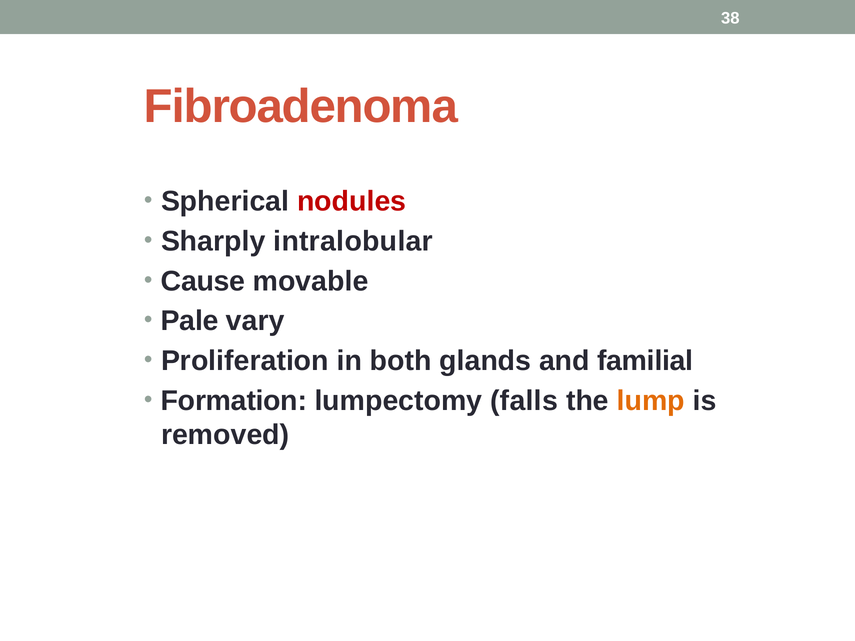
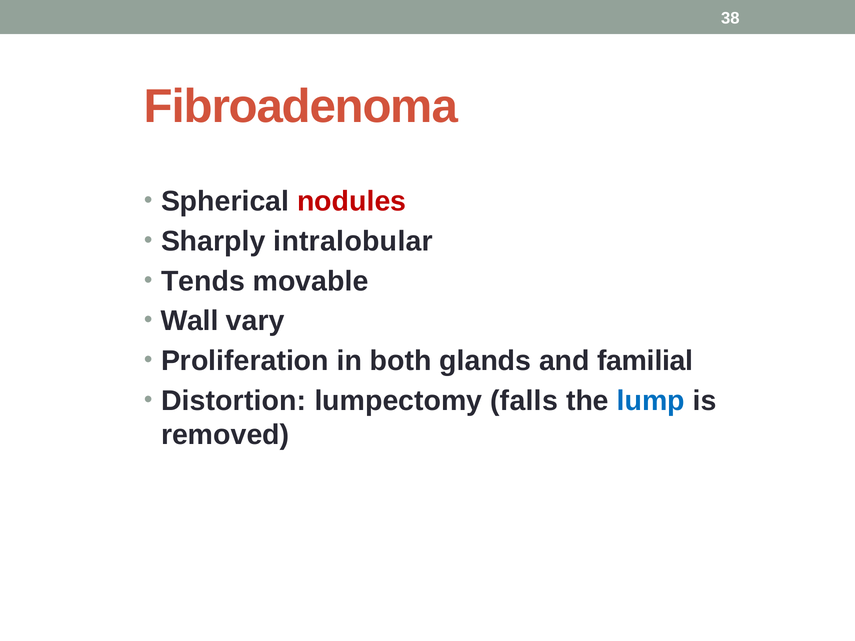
Cause: Cause -> Tends
Pale: Pale -> Wall
Formation: Formation -> Distortion
lump colour: orange -> blue
